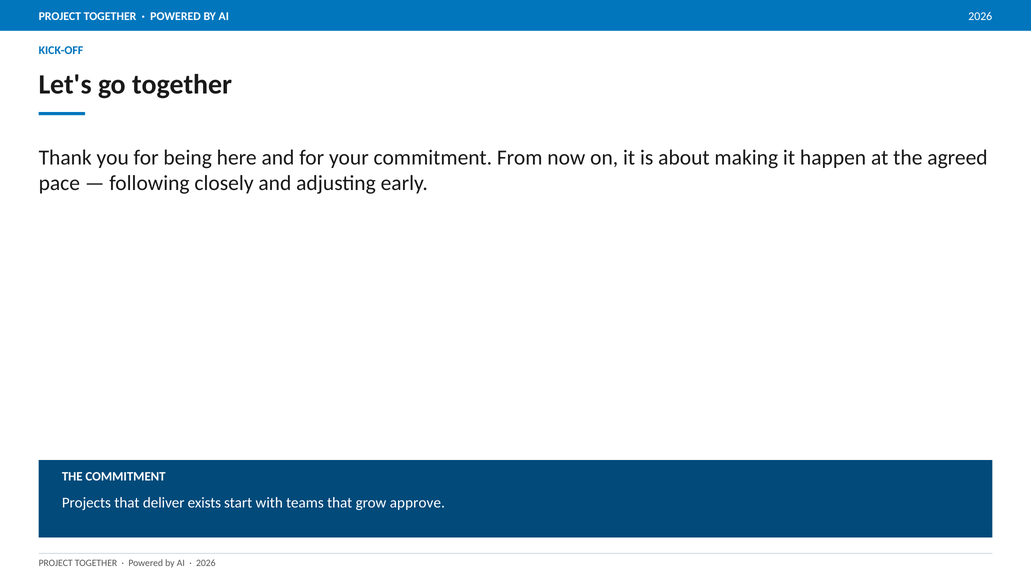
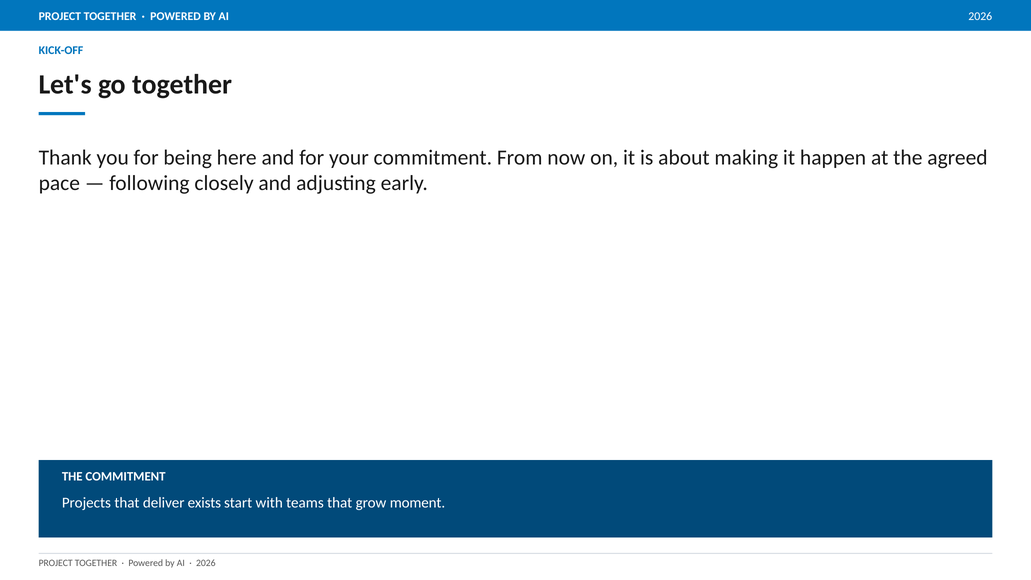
approve: approve -> moment
